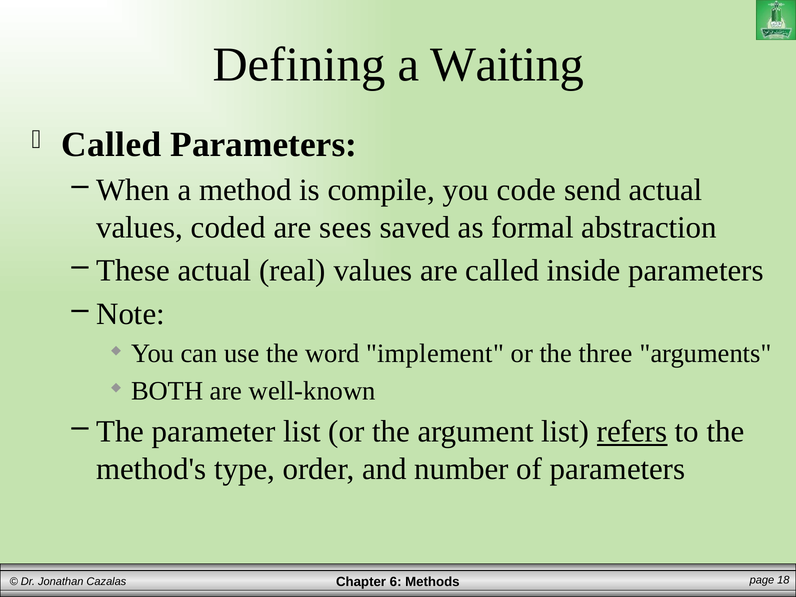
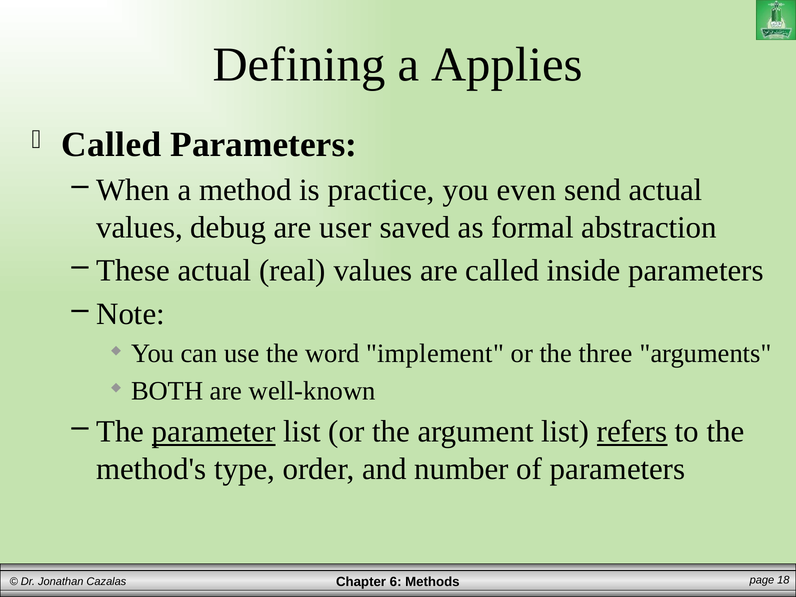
Waiting: Waiting -> Applies
compile: compile -> practice
code: code -> even
coded: coded -> debug
sees: sees -> user
parameter underline: none -> present
